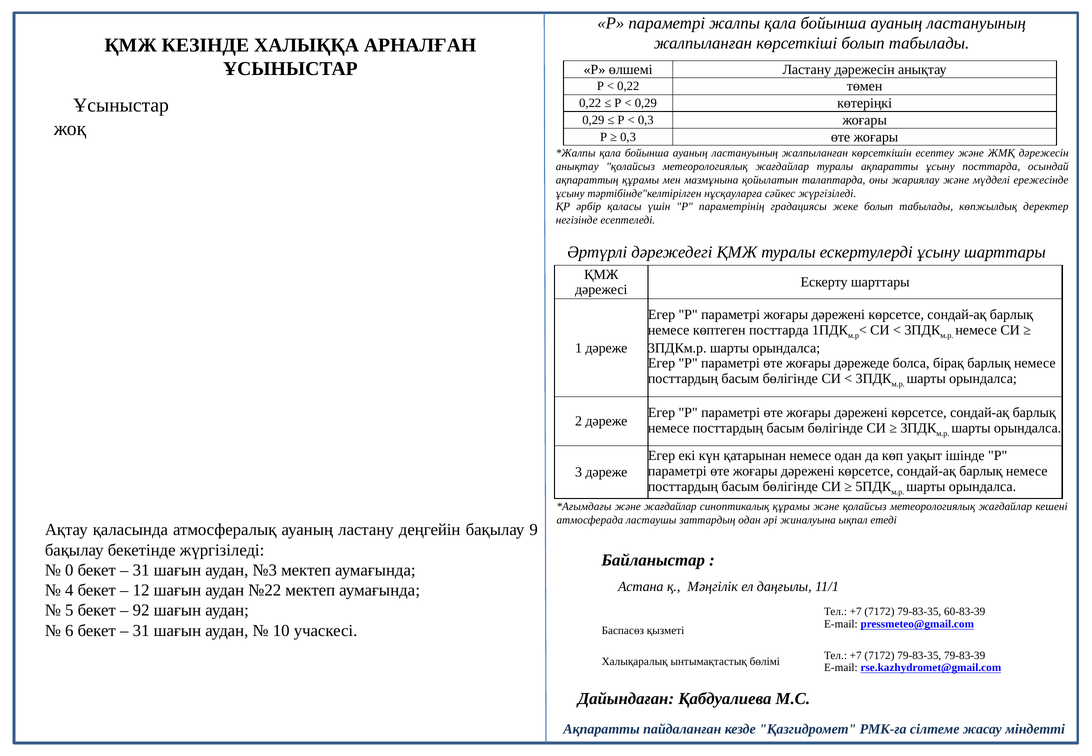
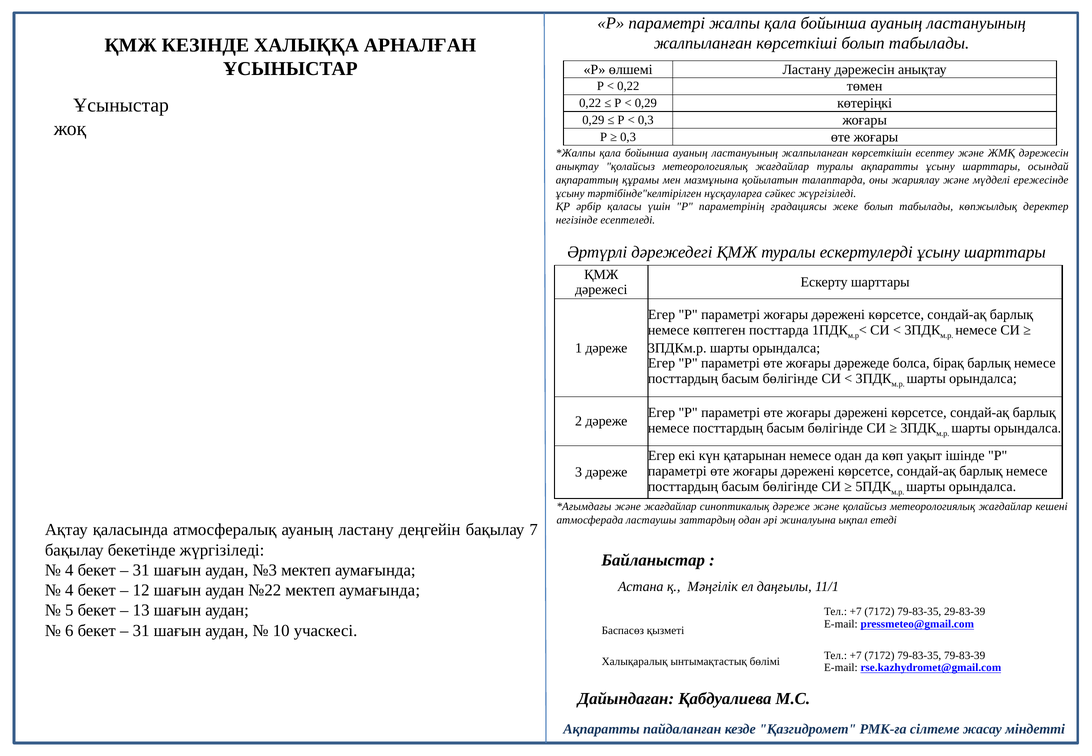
ақпаратты ұсыну посттарда: посттарда -> шарттары
синоптикалық құрамы: құрамы -> дәреже
9: 9 -> 7
0 at (69, 570): 0 -> 4
92: 92 -> 13
60-83-39: 60-83-39 -> 29-83-39
